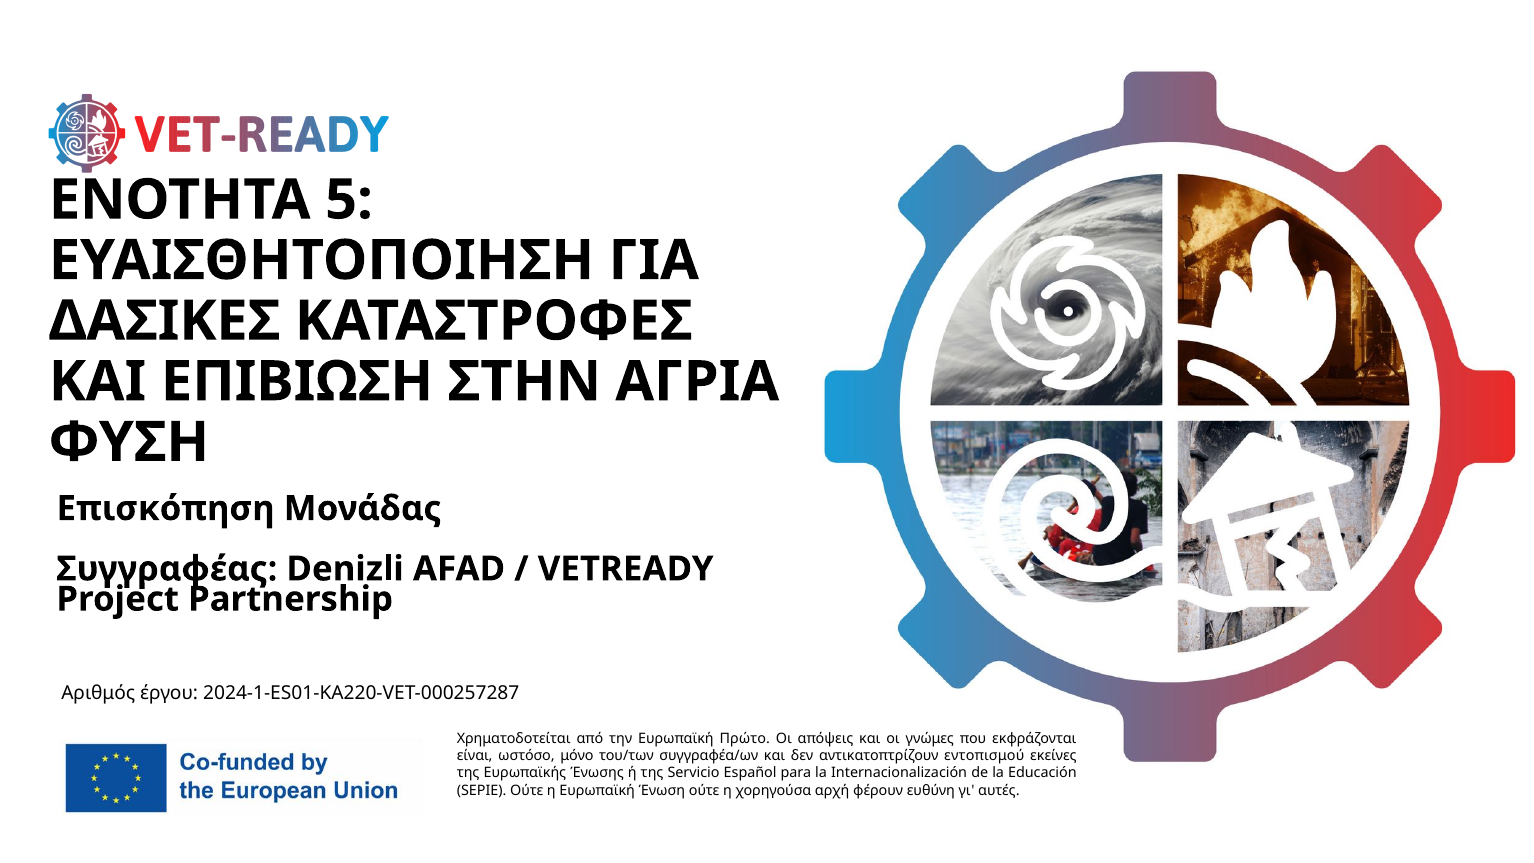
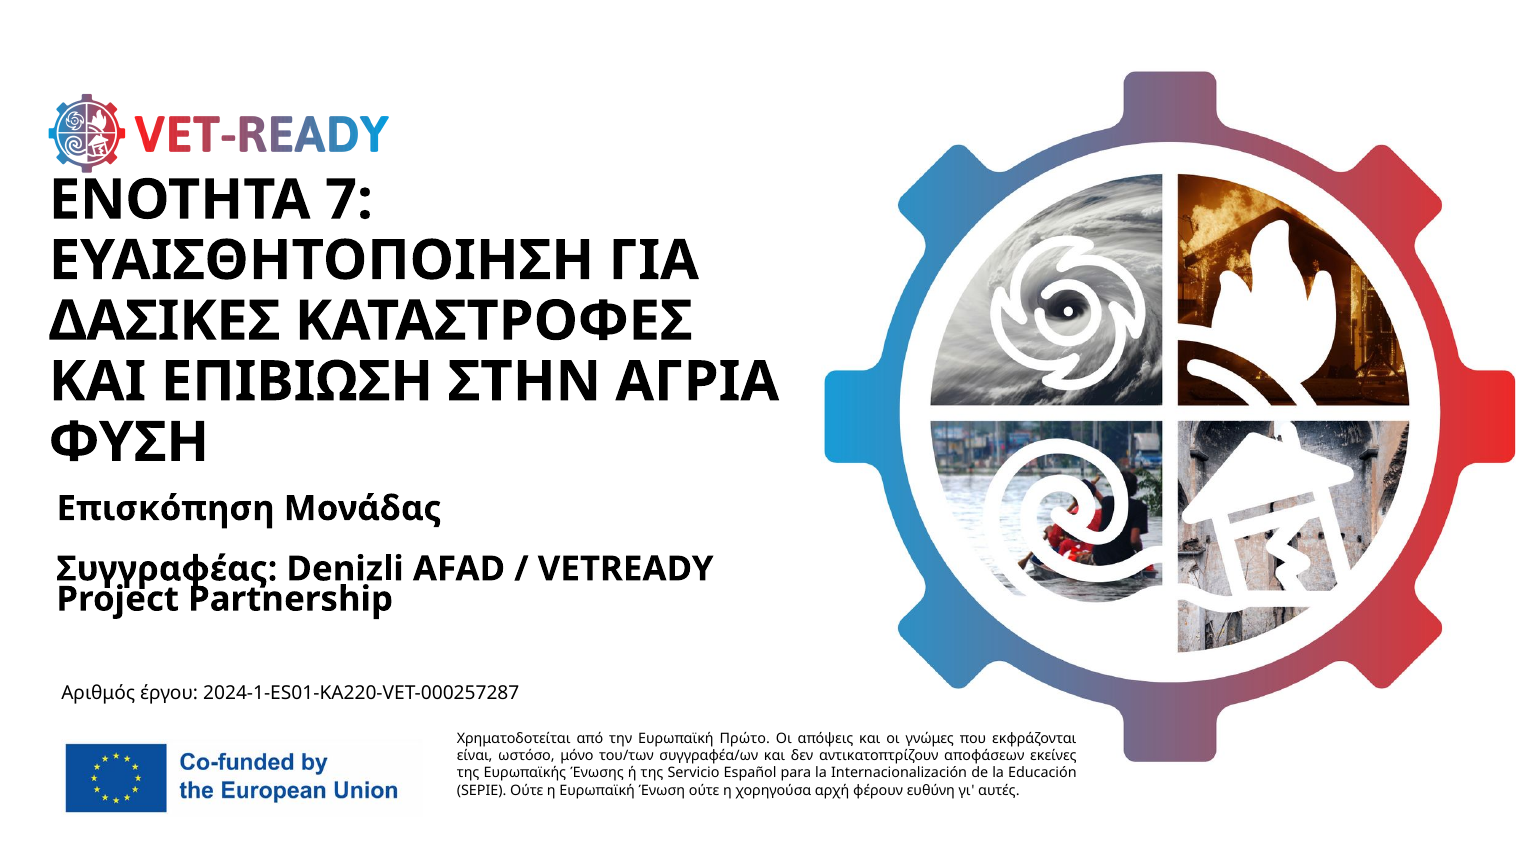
5: 5 -> 7
εντοπισμού: εντοπισμού -> αποφάσεων
